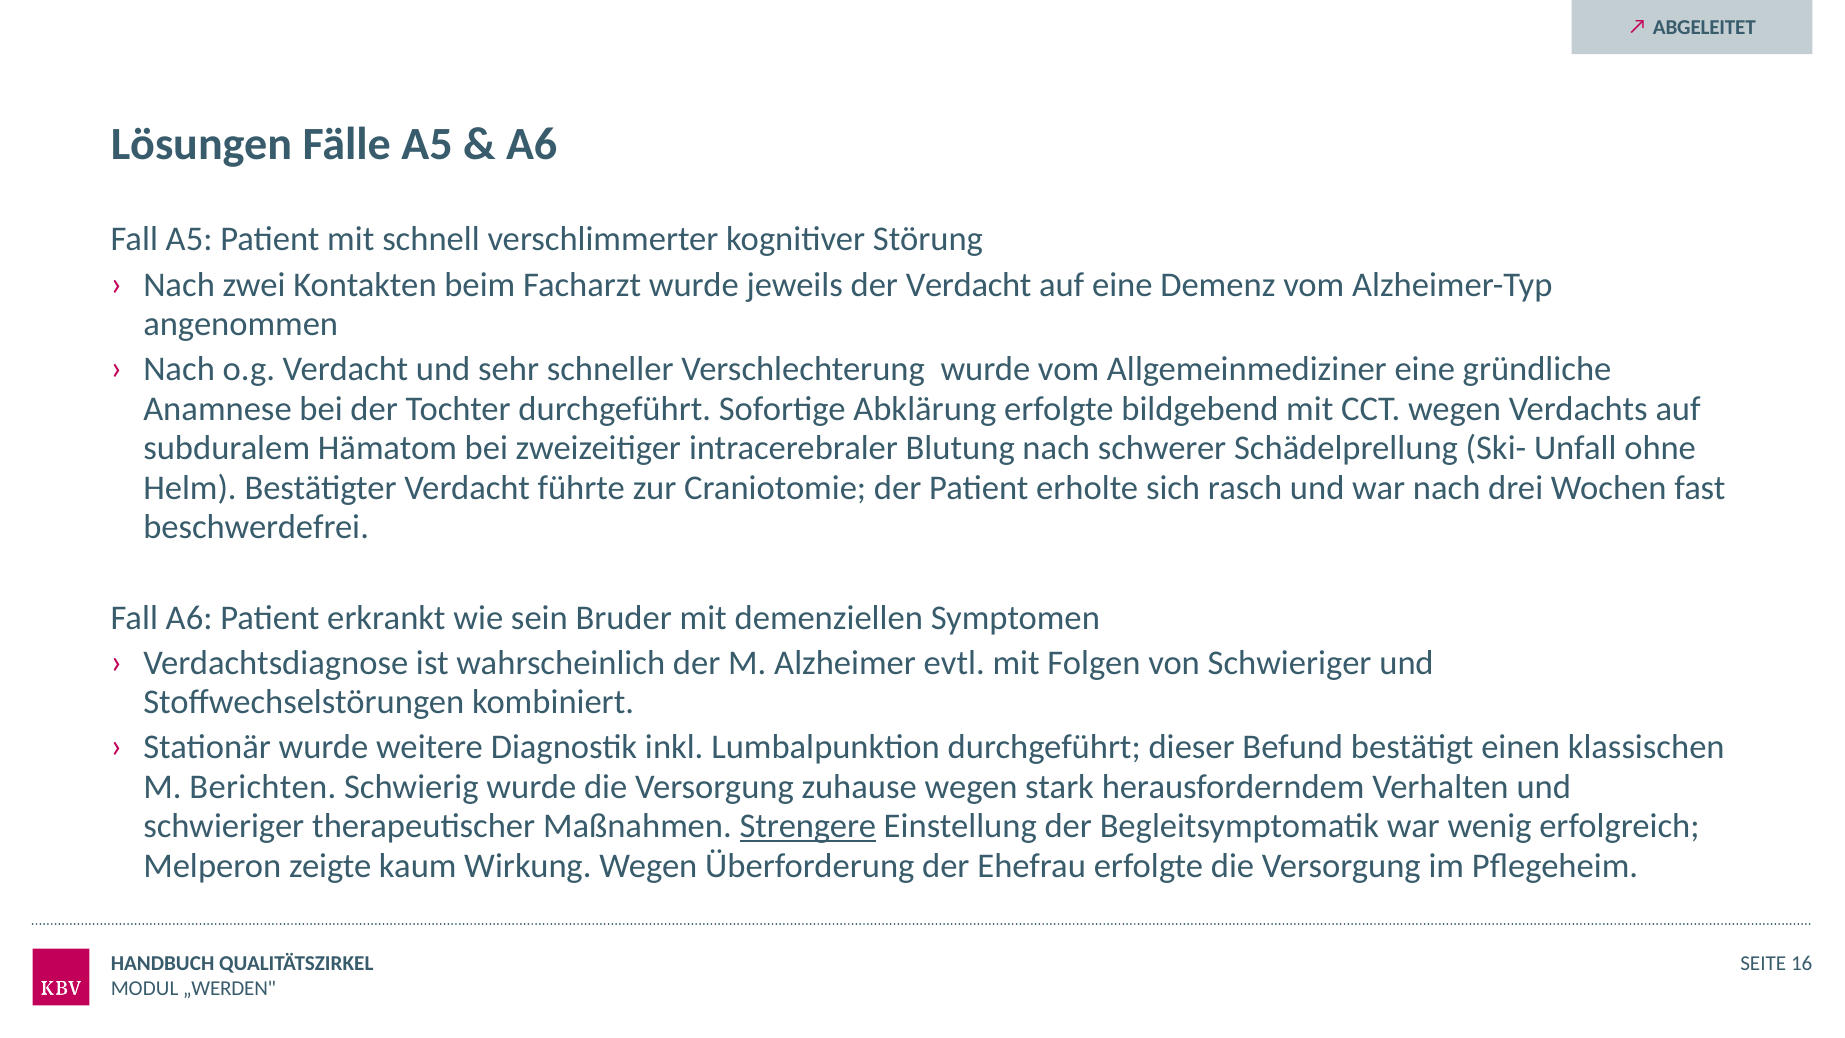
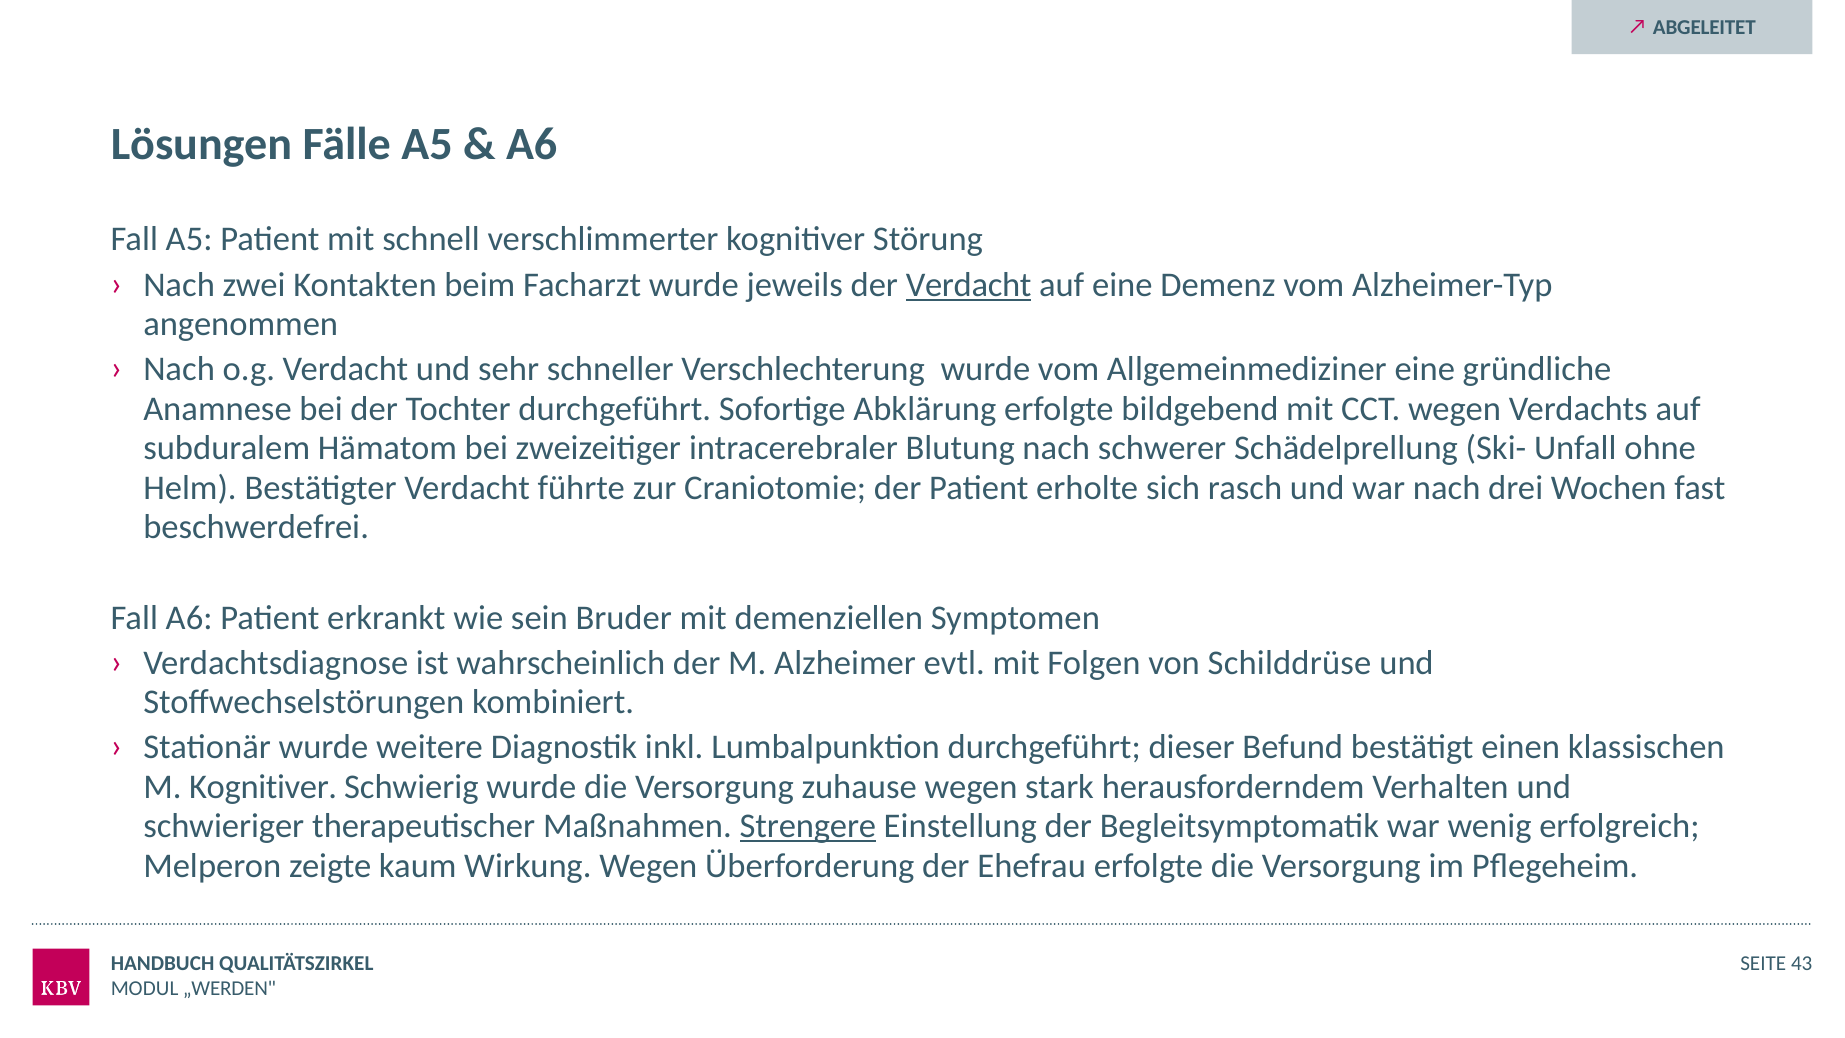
Verdacht at (969, 285) underline: none -> present
von Schwieriger: Schwieriger -> Schilddrüse
M Berichten: Berichten -> Kognitiver
16: 16 -> 43
